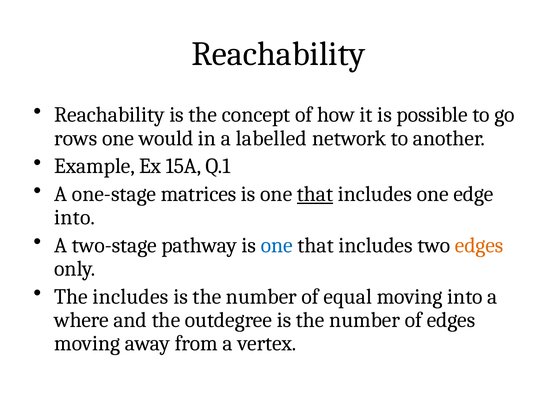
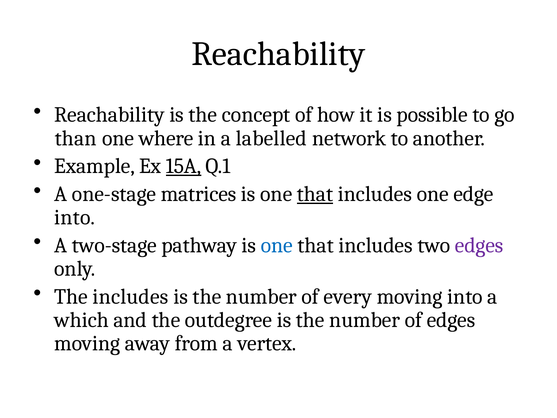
rows: rows -> than
would: would -> where
15A underline: none -> present
edges at (479, 245) colour: orange -> purple
equal: equal -> every
where: where -> which
